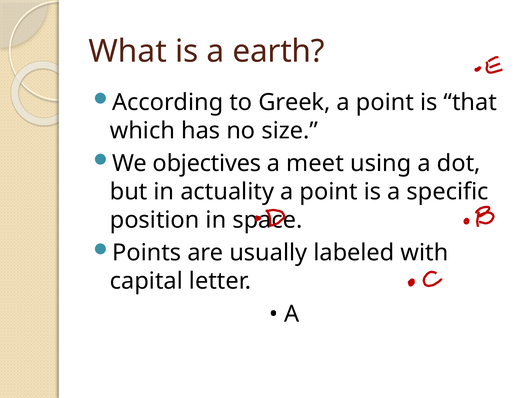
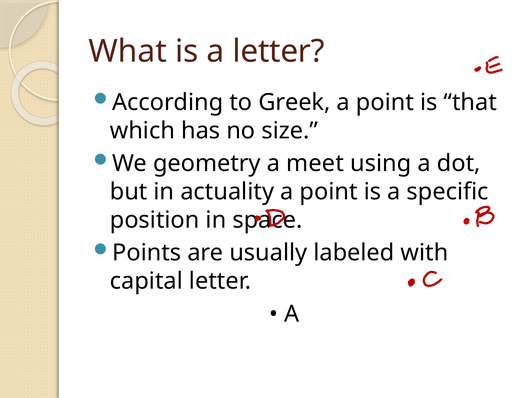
a earth: earth -> letter
objectives: objectives -> geometry
